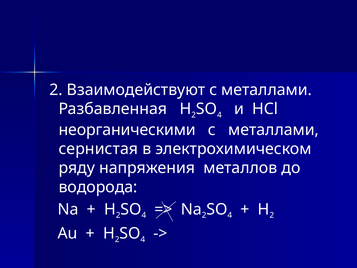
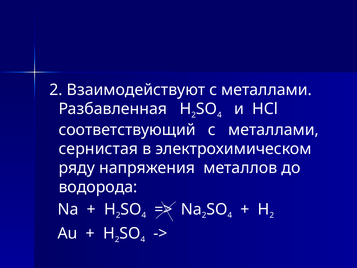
неорганическими: неорганическими -> соответствующий
